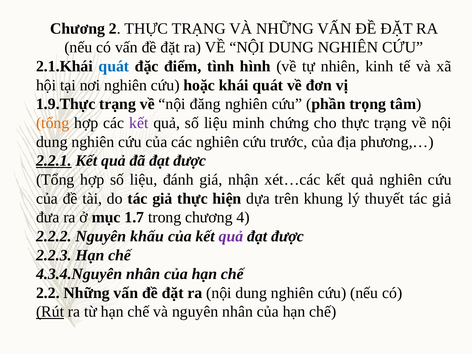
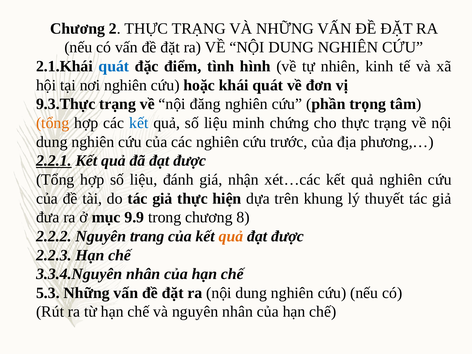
1.9.Thực: 1.9.Thực -> 9.3.Thực
kết at (139, 123) colour: purple -> blue
1.7: 1.7 -> 9.9
4: 4 -> 8
khấu: khấu -> trang
quả at (231, 236) colour: purple -> orange
4.3.4.Nguyên: 4.3.4.Nguyên -> 3.3.4.Nguyên
2.2: 2.2 -> 5.3
Rút underline: present -> none
